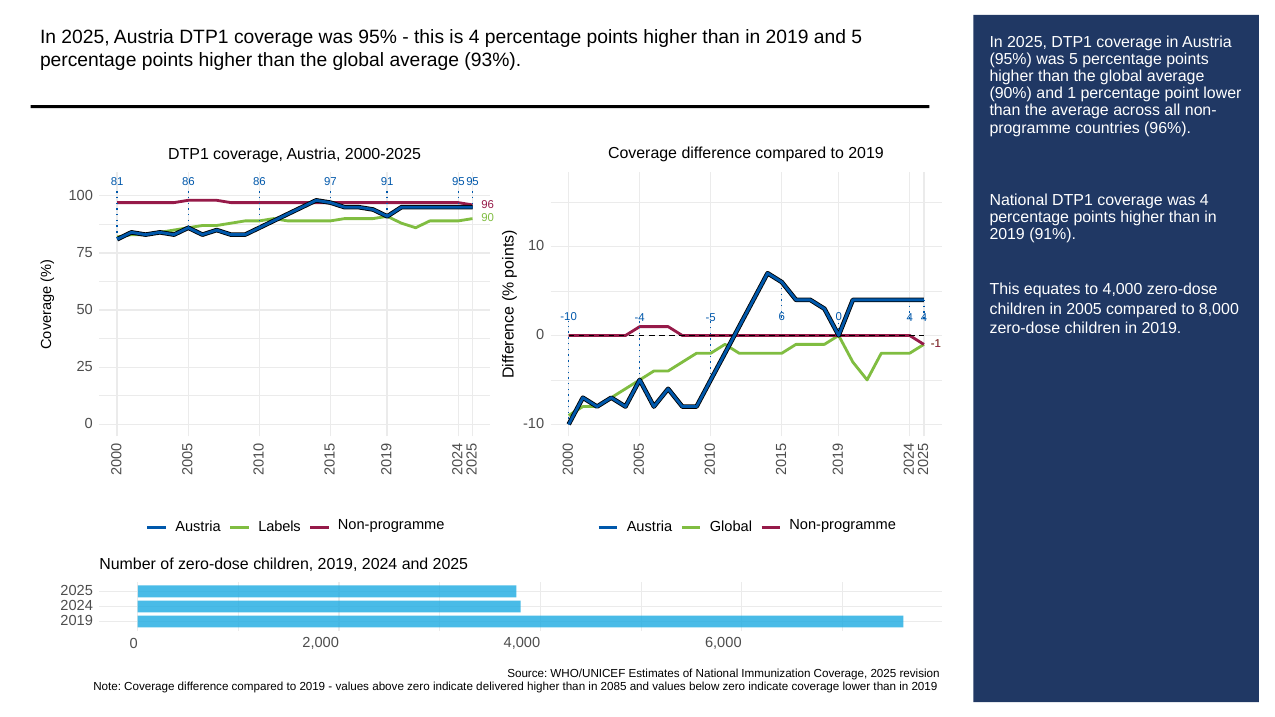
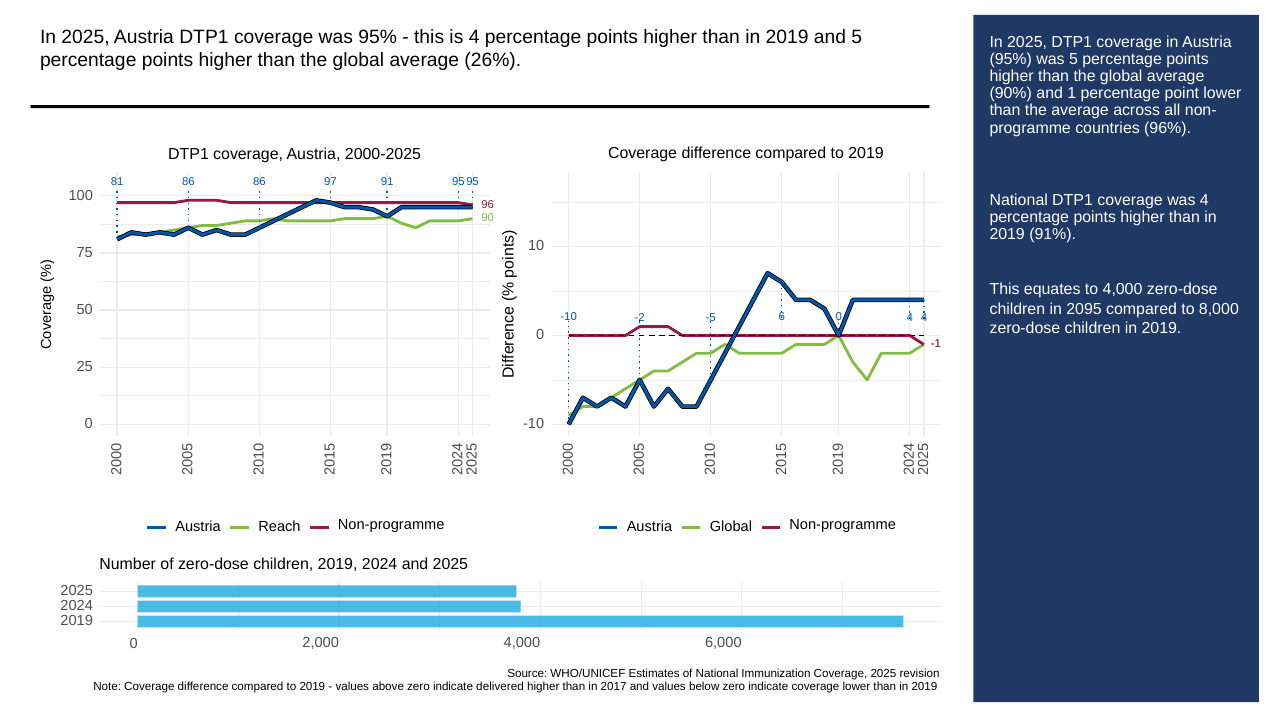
93%: 93% -> 26%
2005: 2005 -> 2095
-4: -4 -> -2
Labels: Labels -> Reach
2085: 2085 -> 2017
